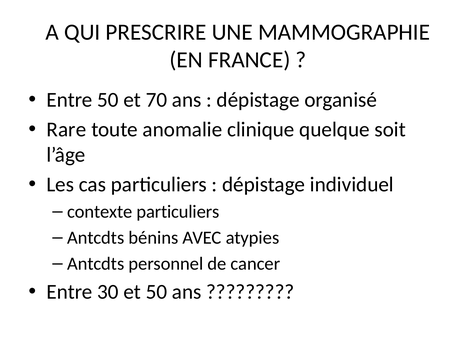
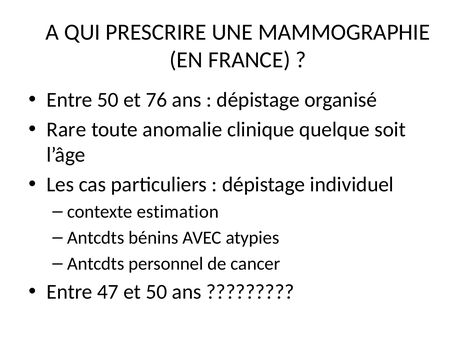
70: 70 -> 76
contexte particuliers: particuliers -> estimation
30: 30 -> 47
